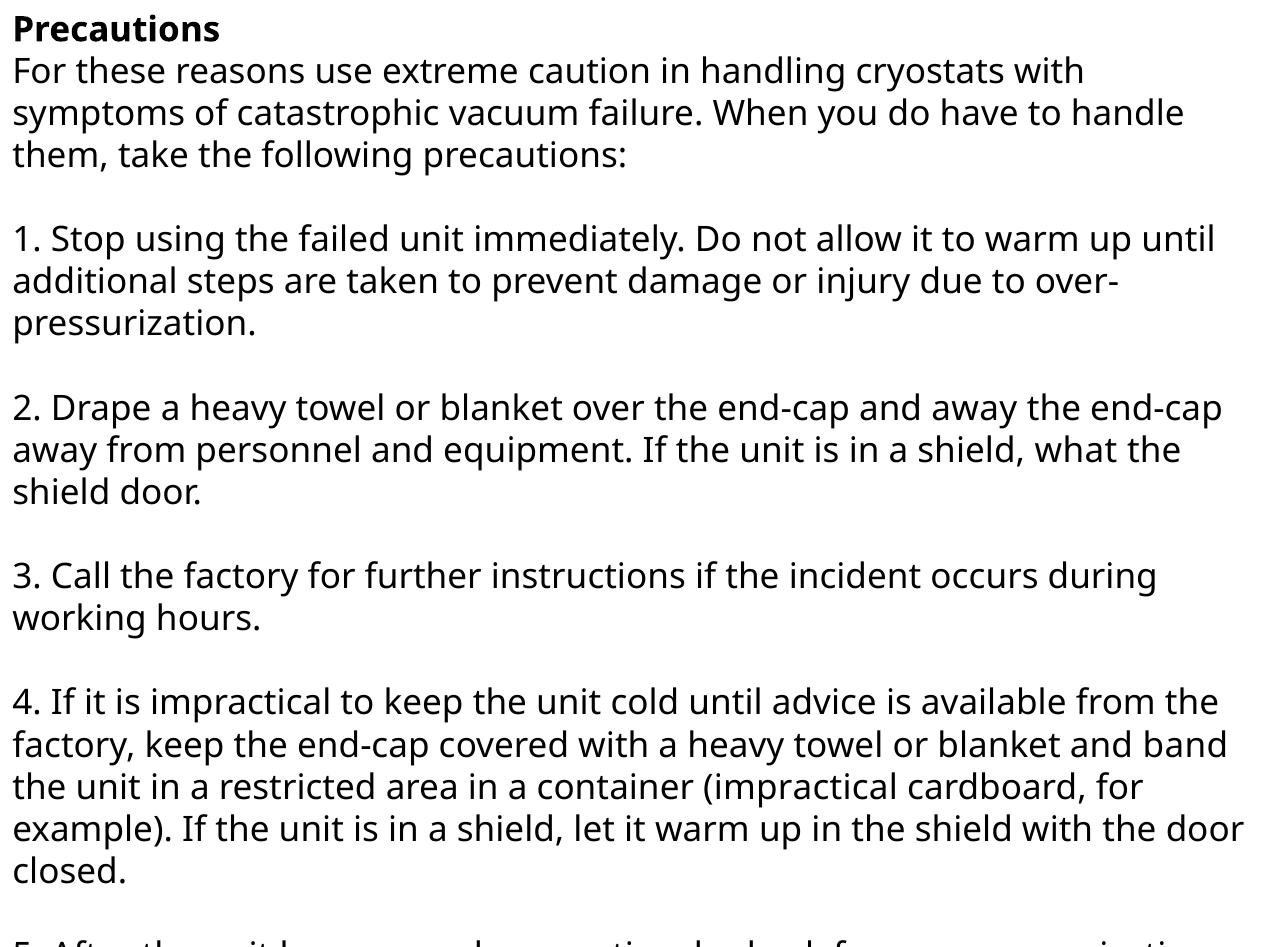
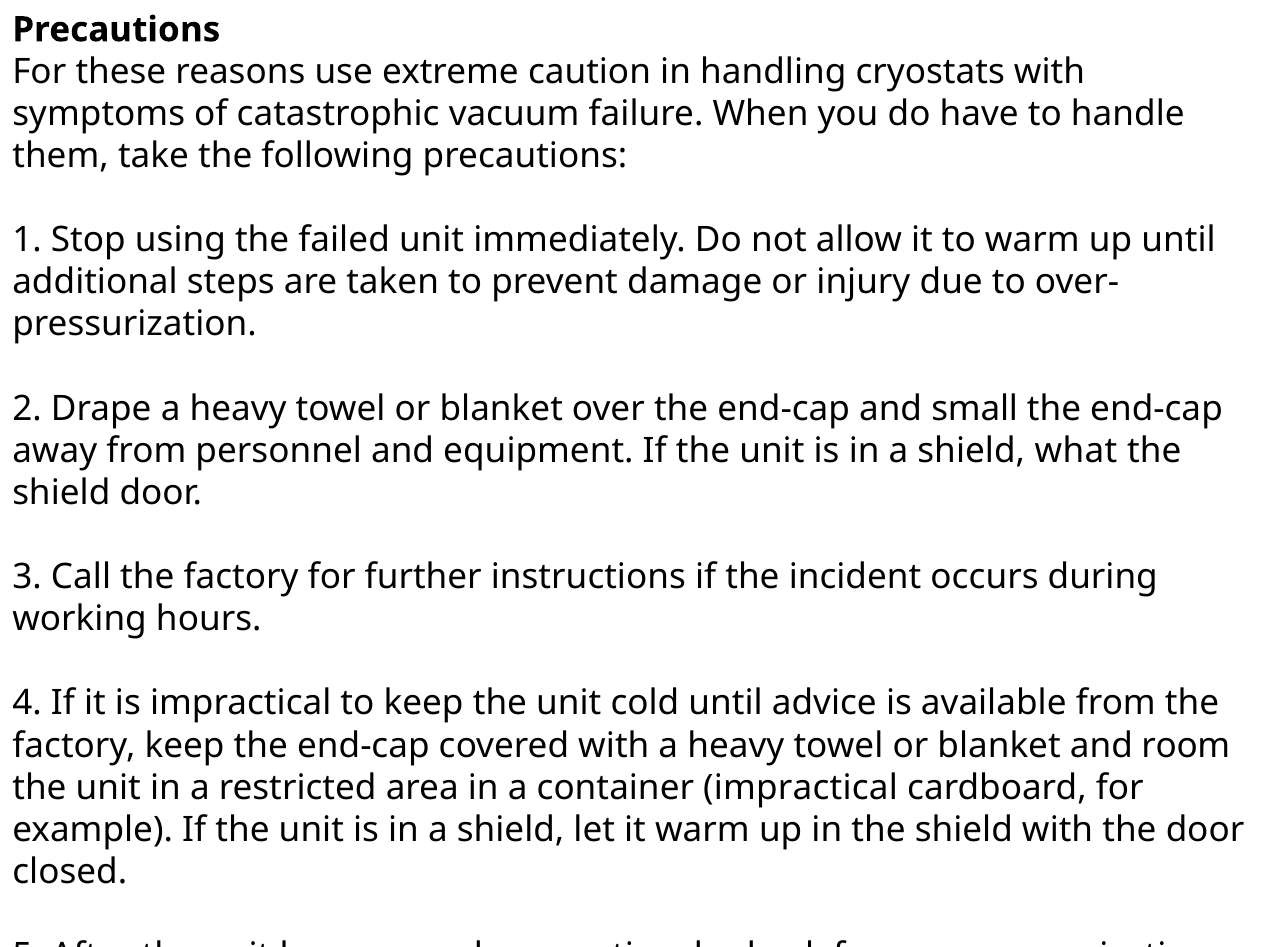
and away: away -> small
band: band -> room
